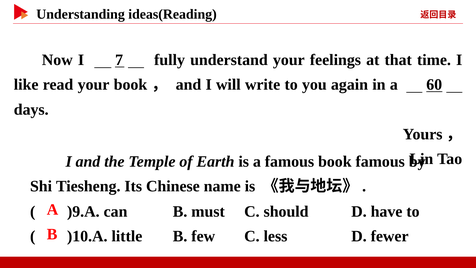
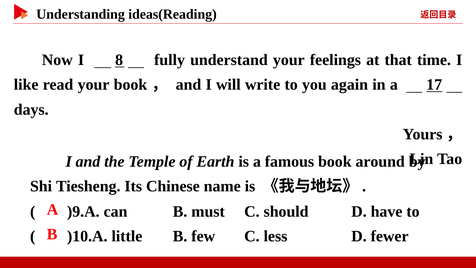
7: 7 -> 8
60: 60 -> 17
book famous: famous -> around
